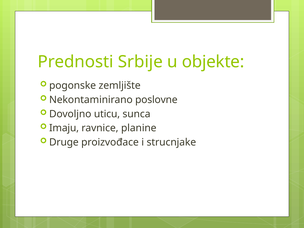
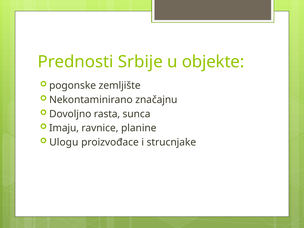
poslovne: poslovne -> značajnu
uticu: uticu -> rasta
Druge: Druge -> Ulogu
